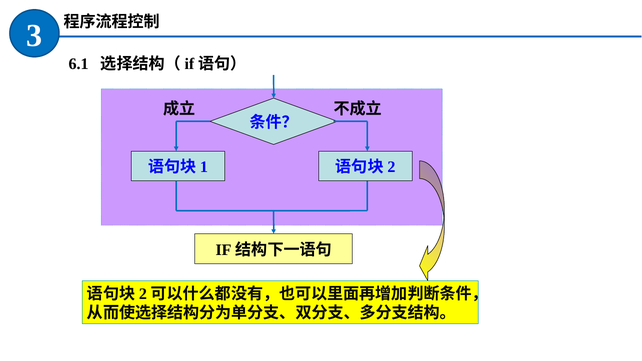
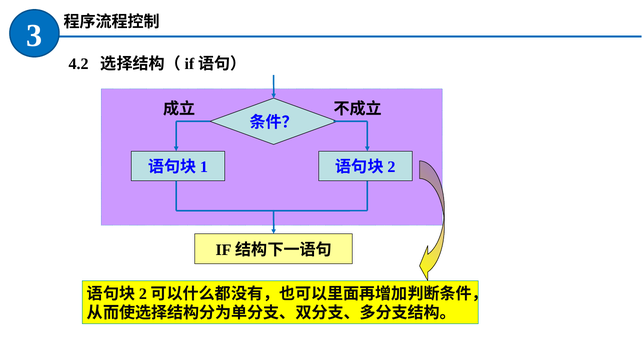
6.1: 6.1 -> 4.2
